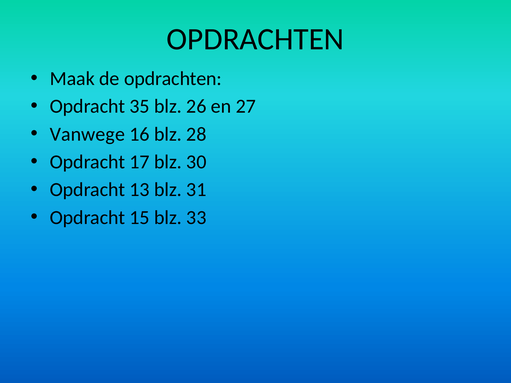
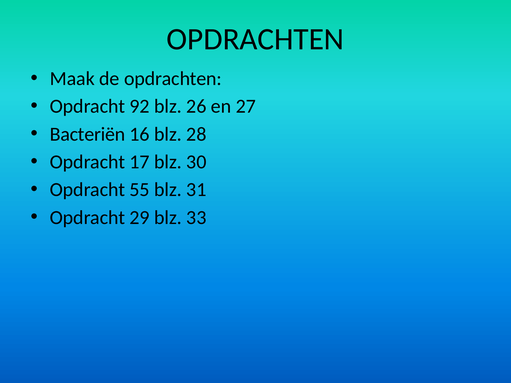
35: 35 -> 92
Vanwege: Vanwege -> Bacteriën
13: 13 -> 55
15: 15 -> 29
